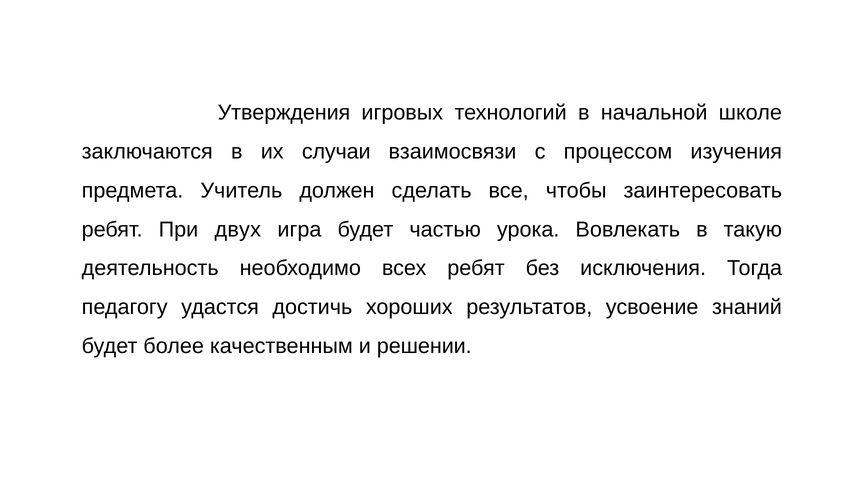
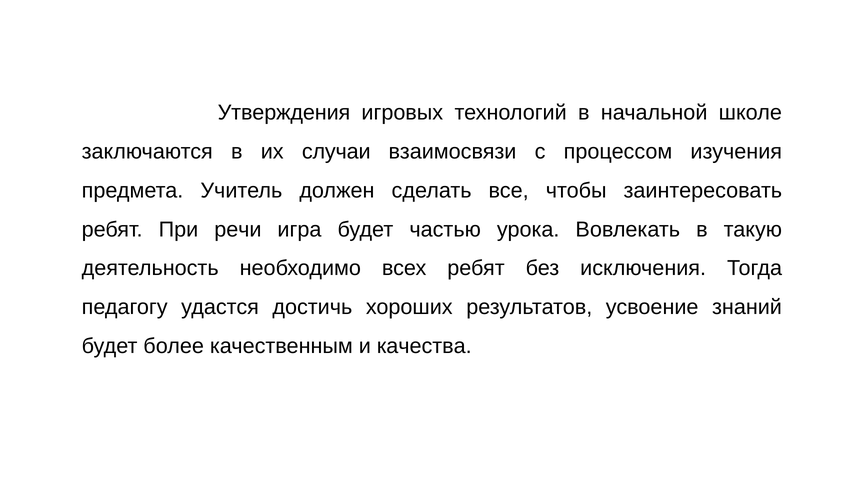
двух: двух -> речи
решении: решении -> качества
